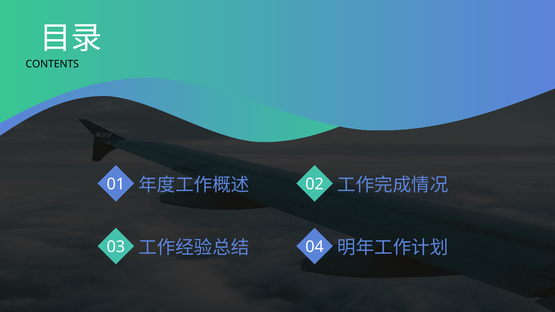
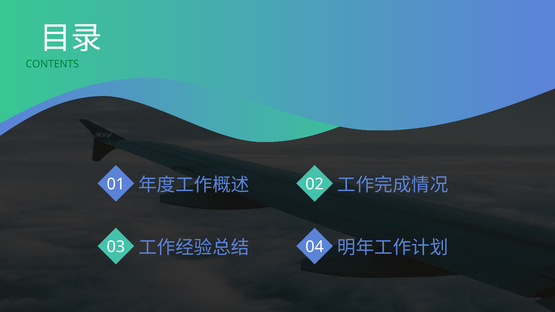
CONTENTS colour: black -> green
